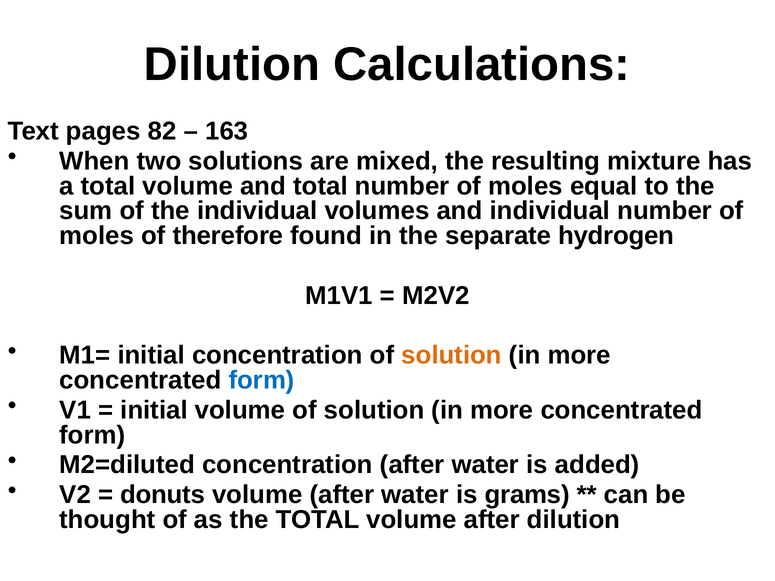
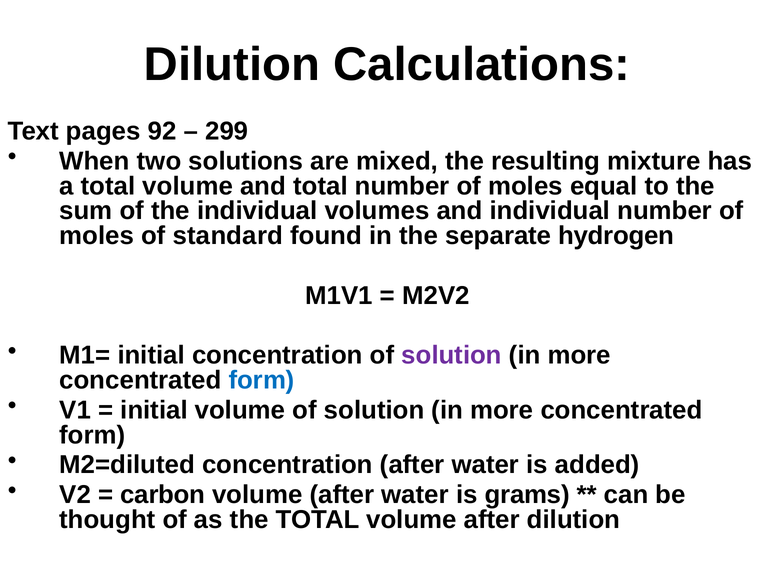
82: 82 -> 92
163: 163 -> 299
therefore: therefore -> standard
solution at (452, 356) colour: orange -> purple
donuts: donuts -> carbon
